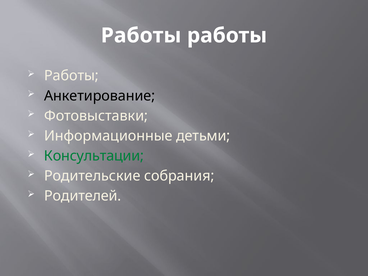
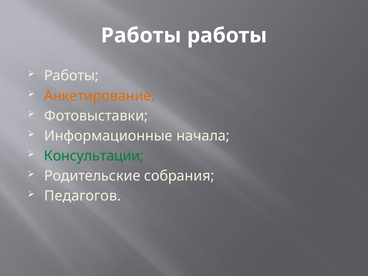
Анкетирование colour: black -> orange
детьми: детьми -> начала
Родителей: Родителей -> Педагогов
